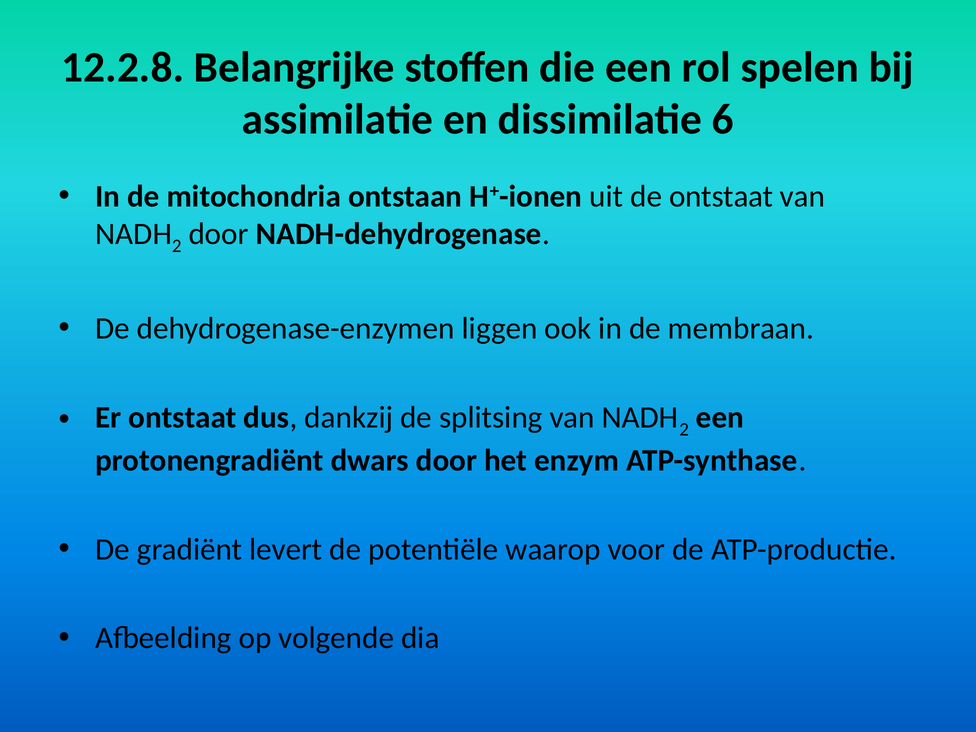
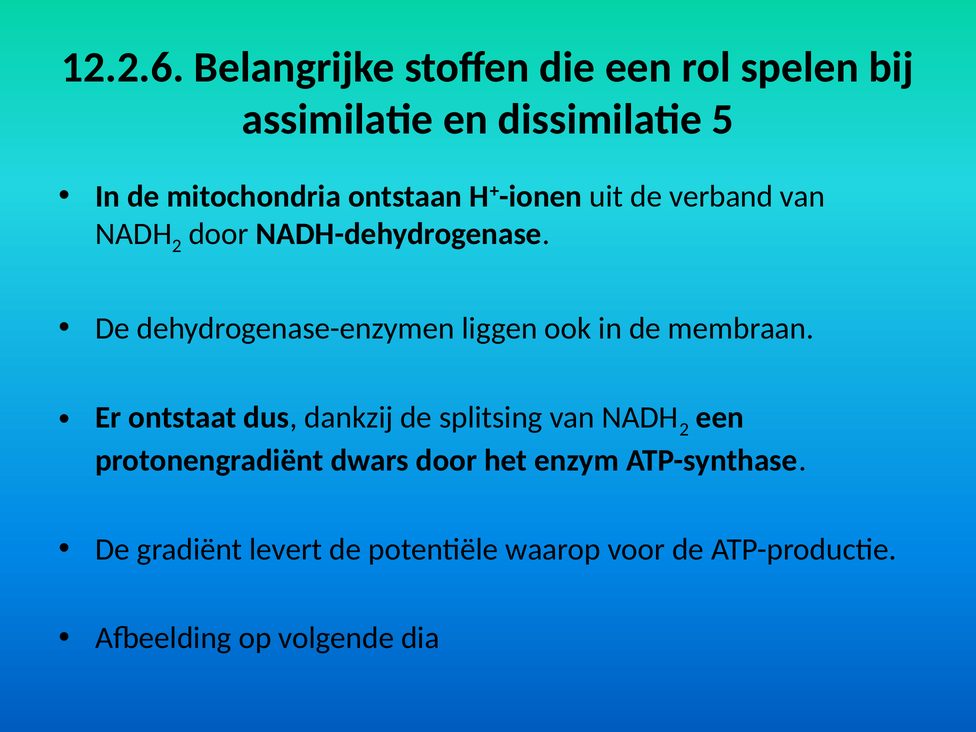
12.2.8: 12.2.8 -> 12.2.6
6: 6 -> 5
de ontstaat: ontstaat -> verband
